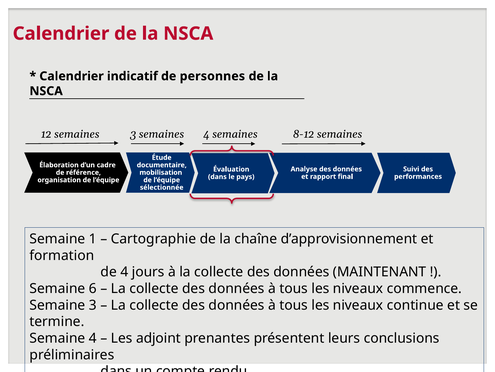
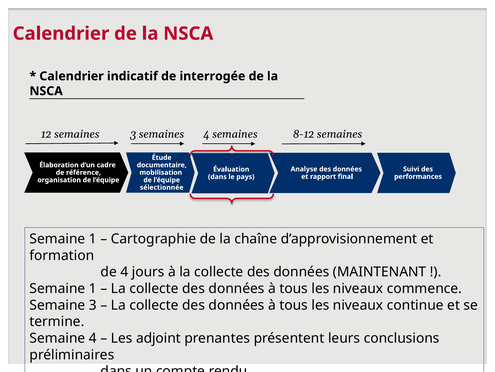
personnes: personnes -> interrogée
6 at (93, 288): 6 -> 1
